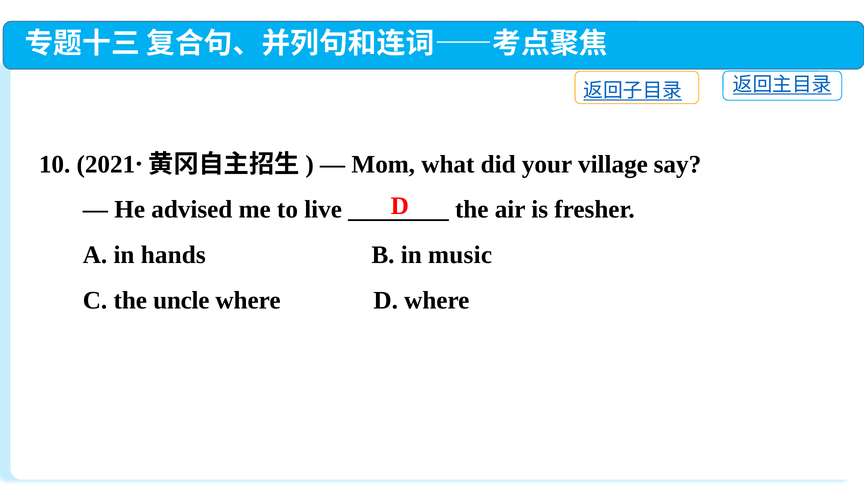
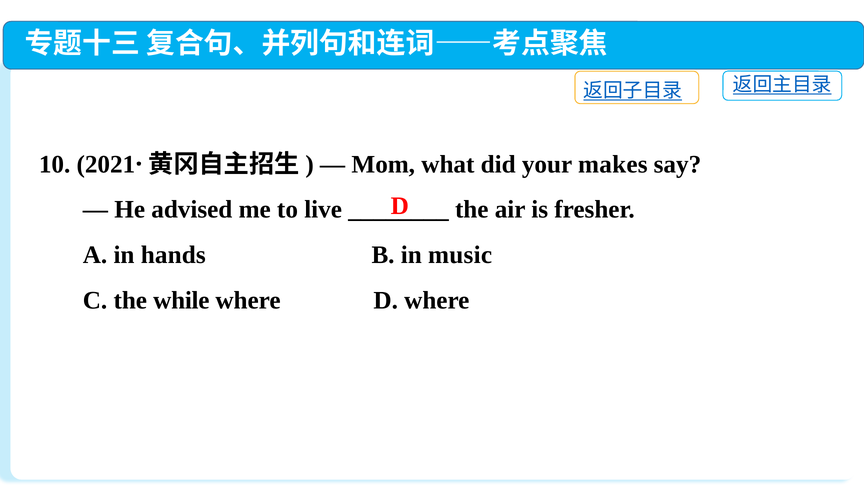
village: village -> makes
uncle: uncle -> while
